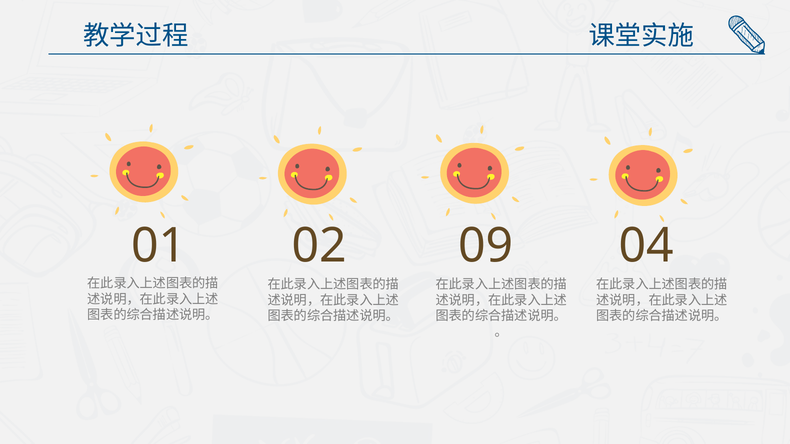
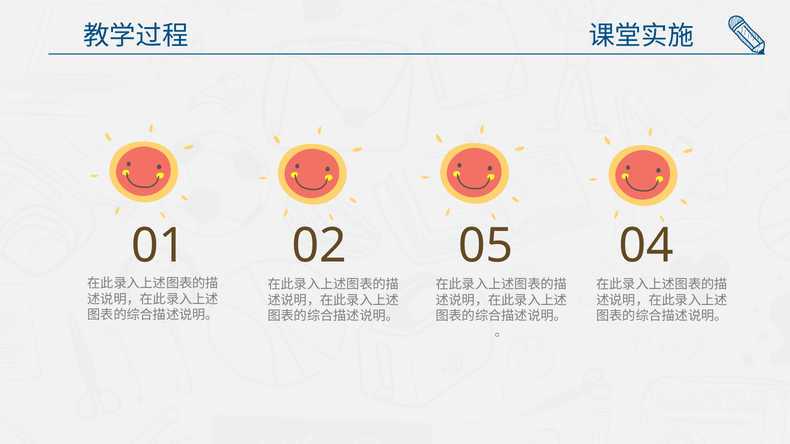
09: 09 -> 05
